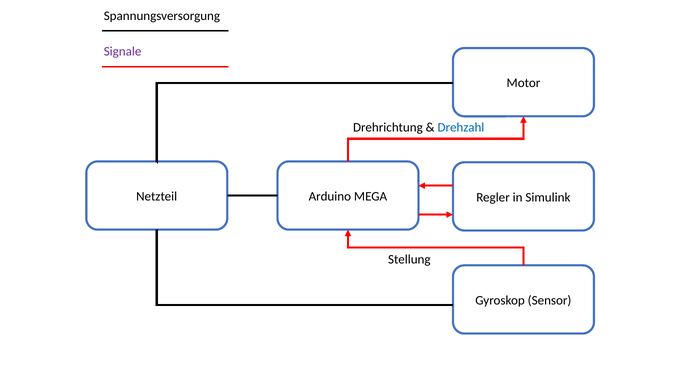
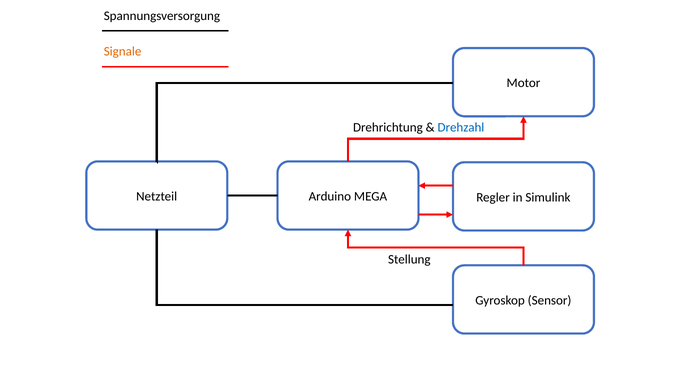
Signale colour: purple -> orange
